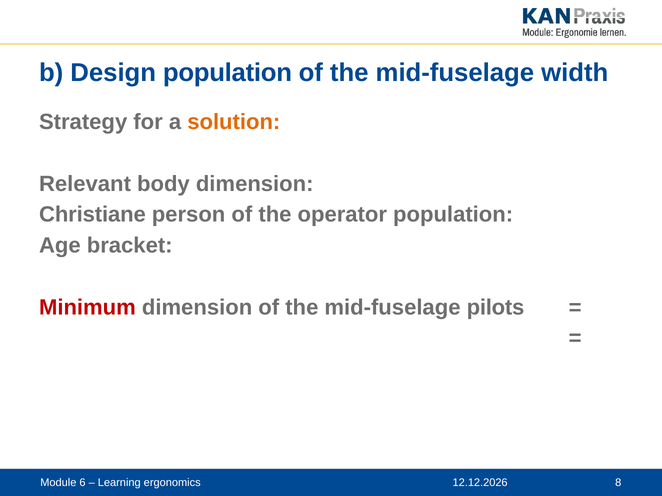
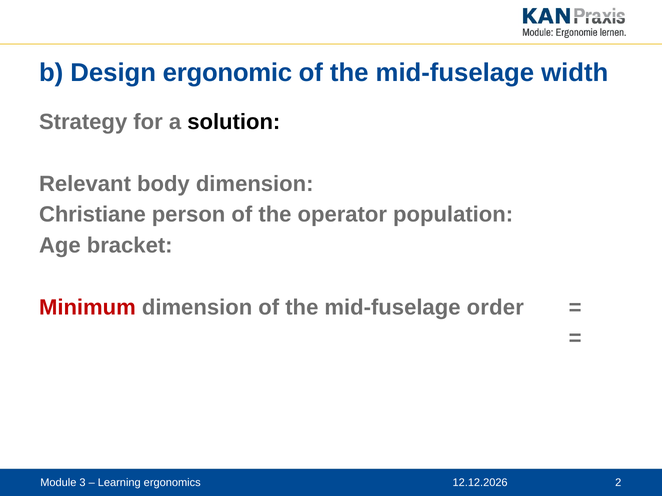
Design population: population -> ergonomic
solution colour: orange -> black
pilots: pilots -> order
6: 6 -> 3
8: 8 -> 2
